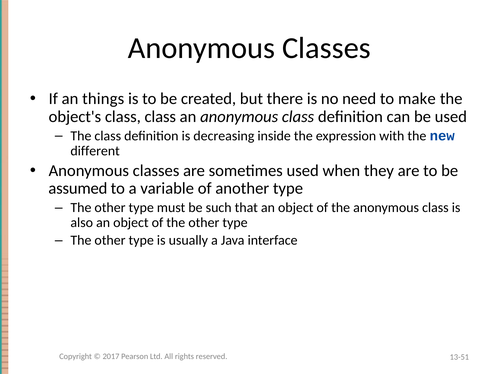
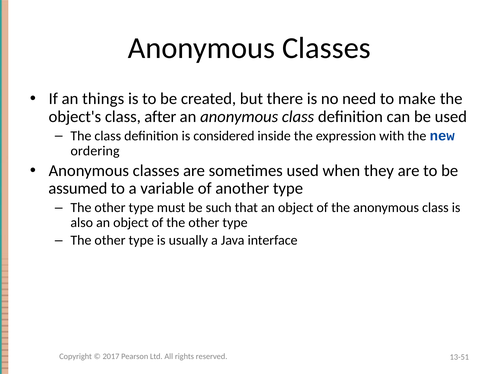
class class: class -> after
decreasing: decreasing -> considered
different: different -> ordering
